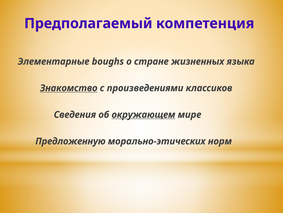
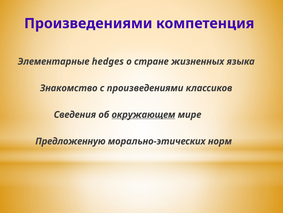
Предполагаемый at (88, 23): Предполагаемый -> Произведениями
boughs: boughs -> hedges
Знакомство underline: present -> none
